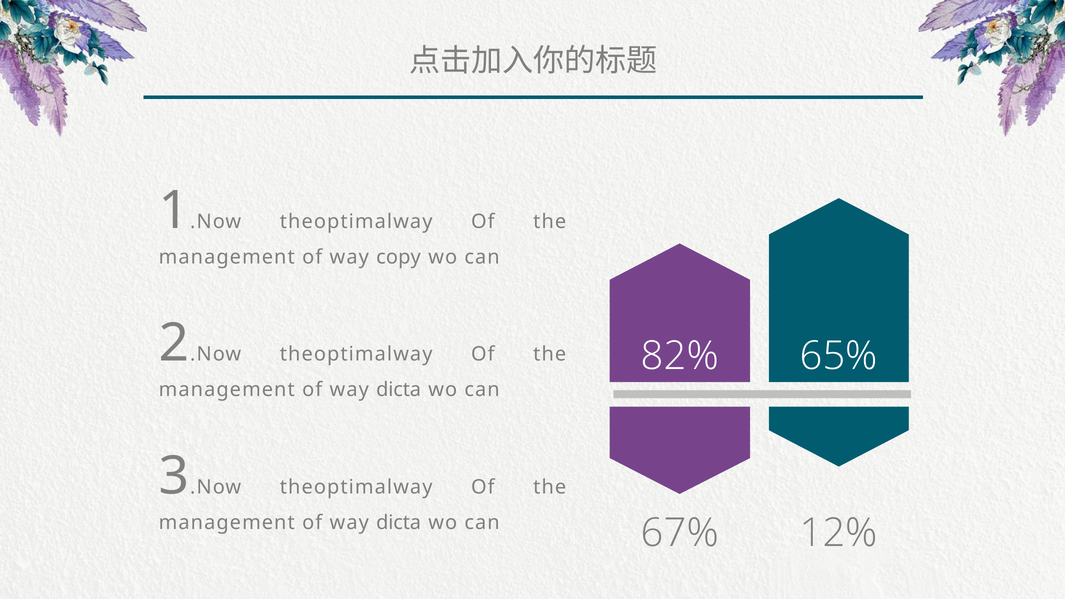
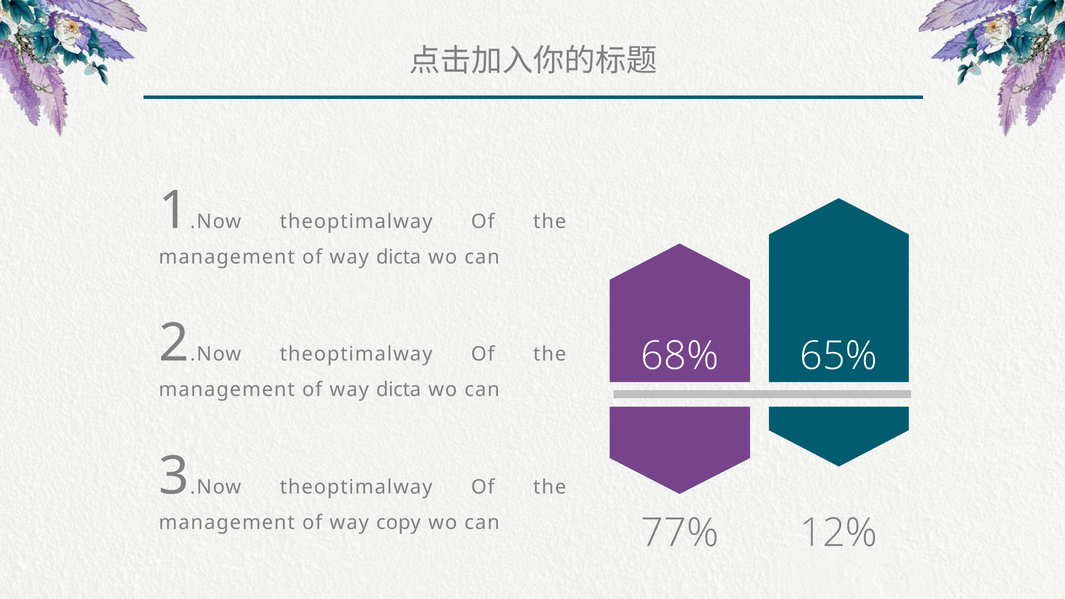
copy at (398, 257): copy -> dicta
82%: 82% -> 68%
dicta at (399, 523): dicta -> copy
67%: 67% -> 77%
